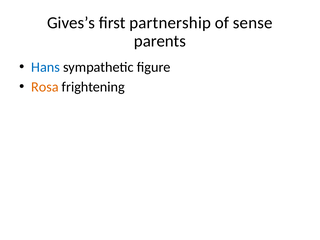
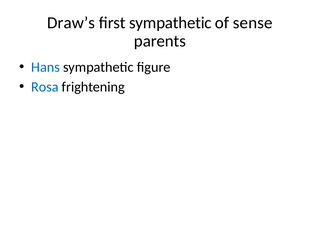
Gives’s: Gives’s -> Draw’s
first partnership: partnership -> sympathetic
Rosa colour: orange -> blue
